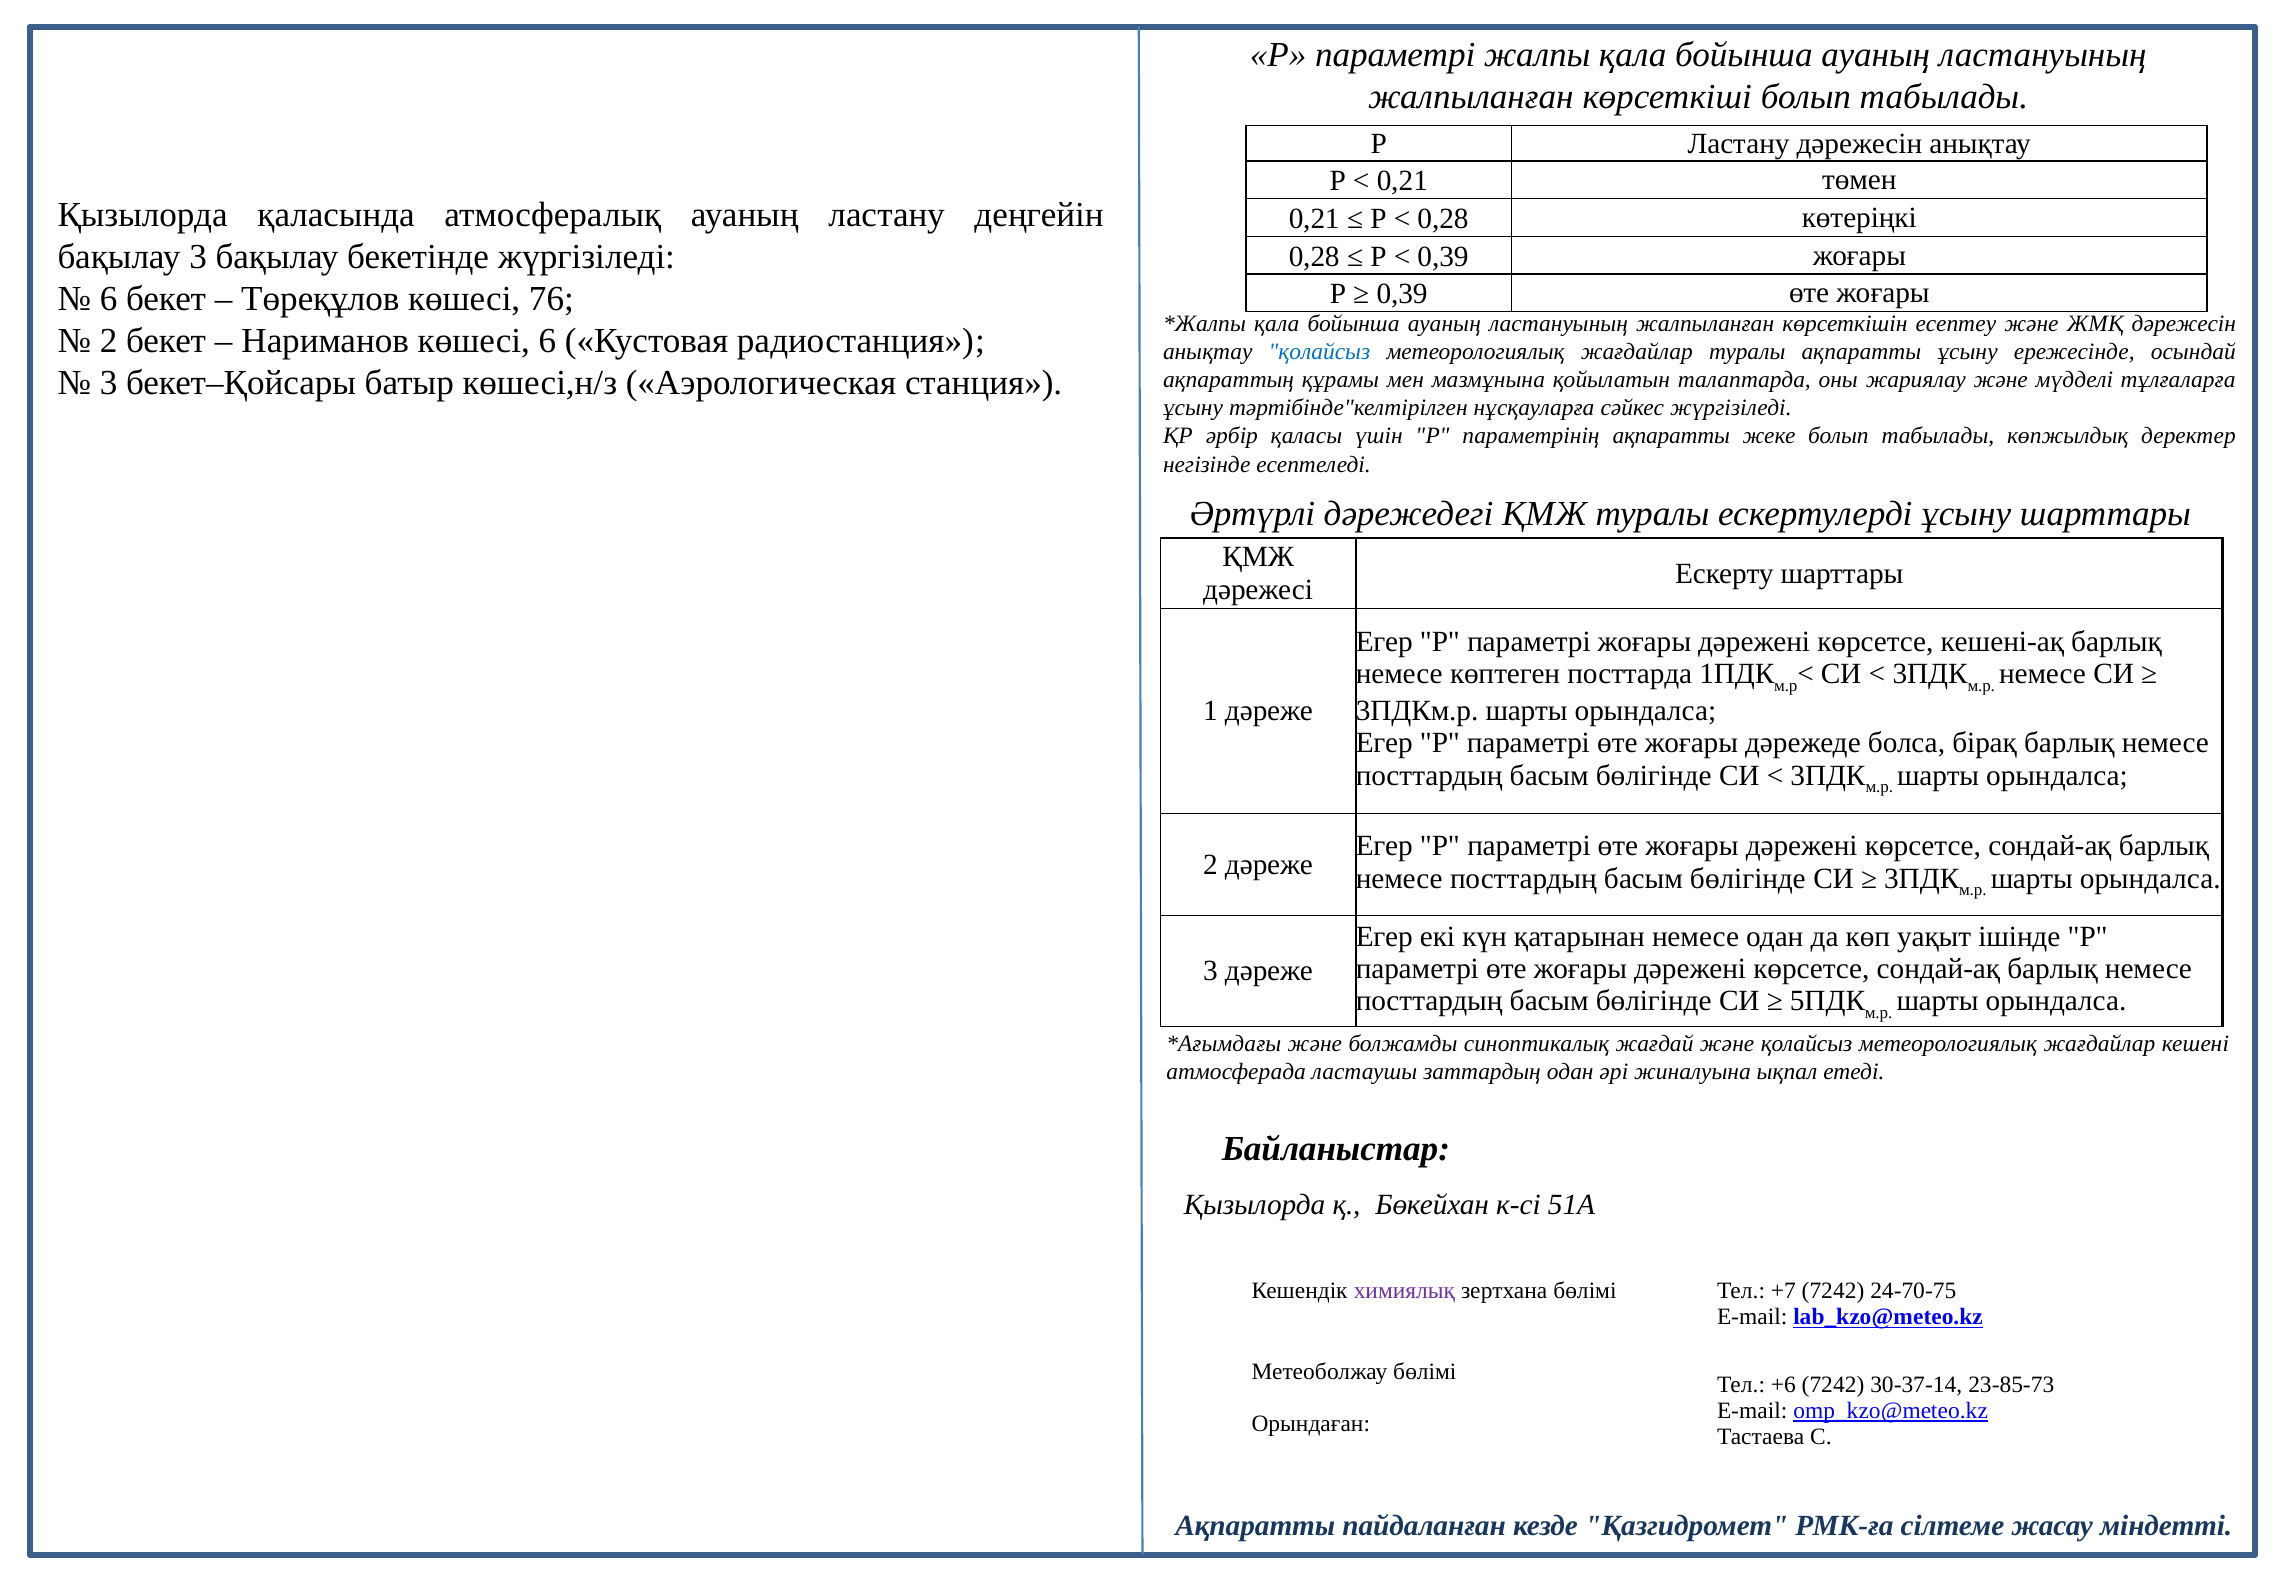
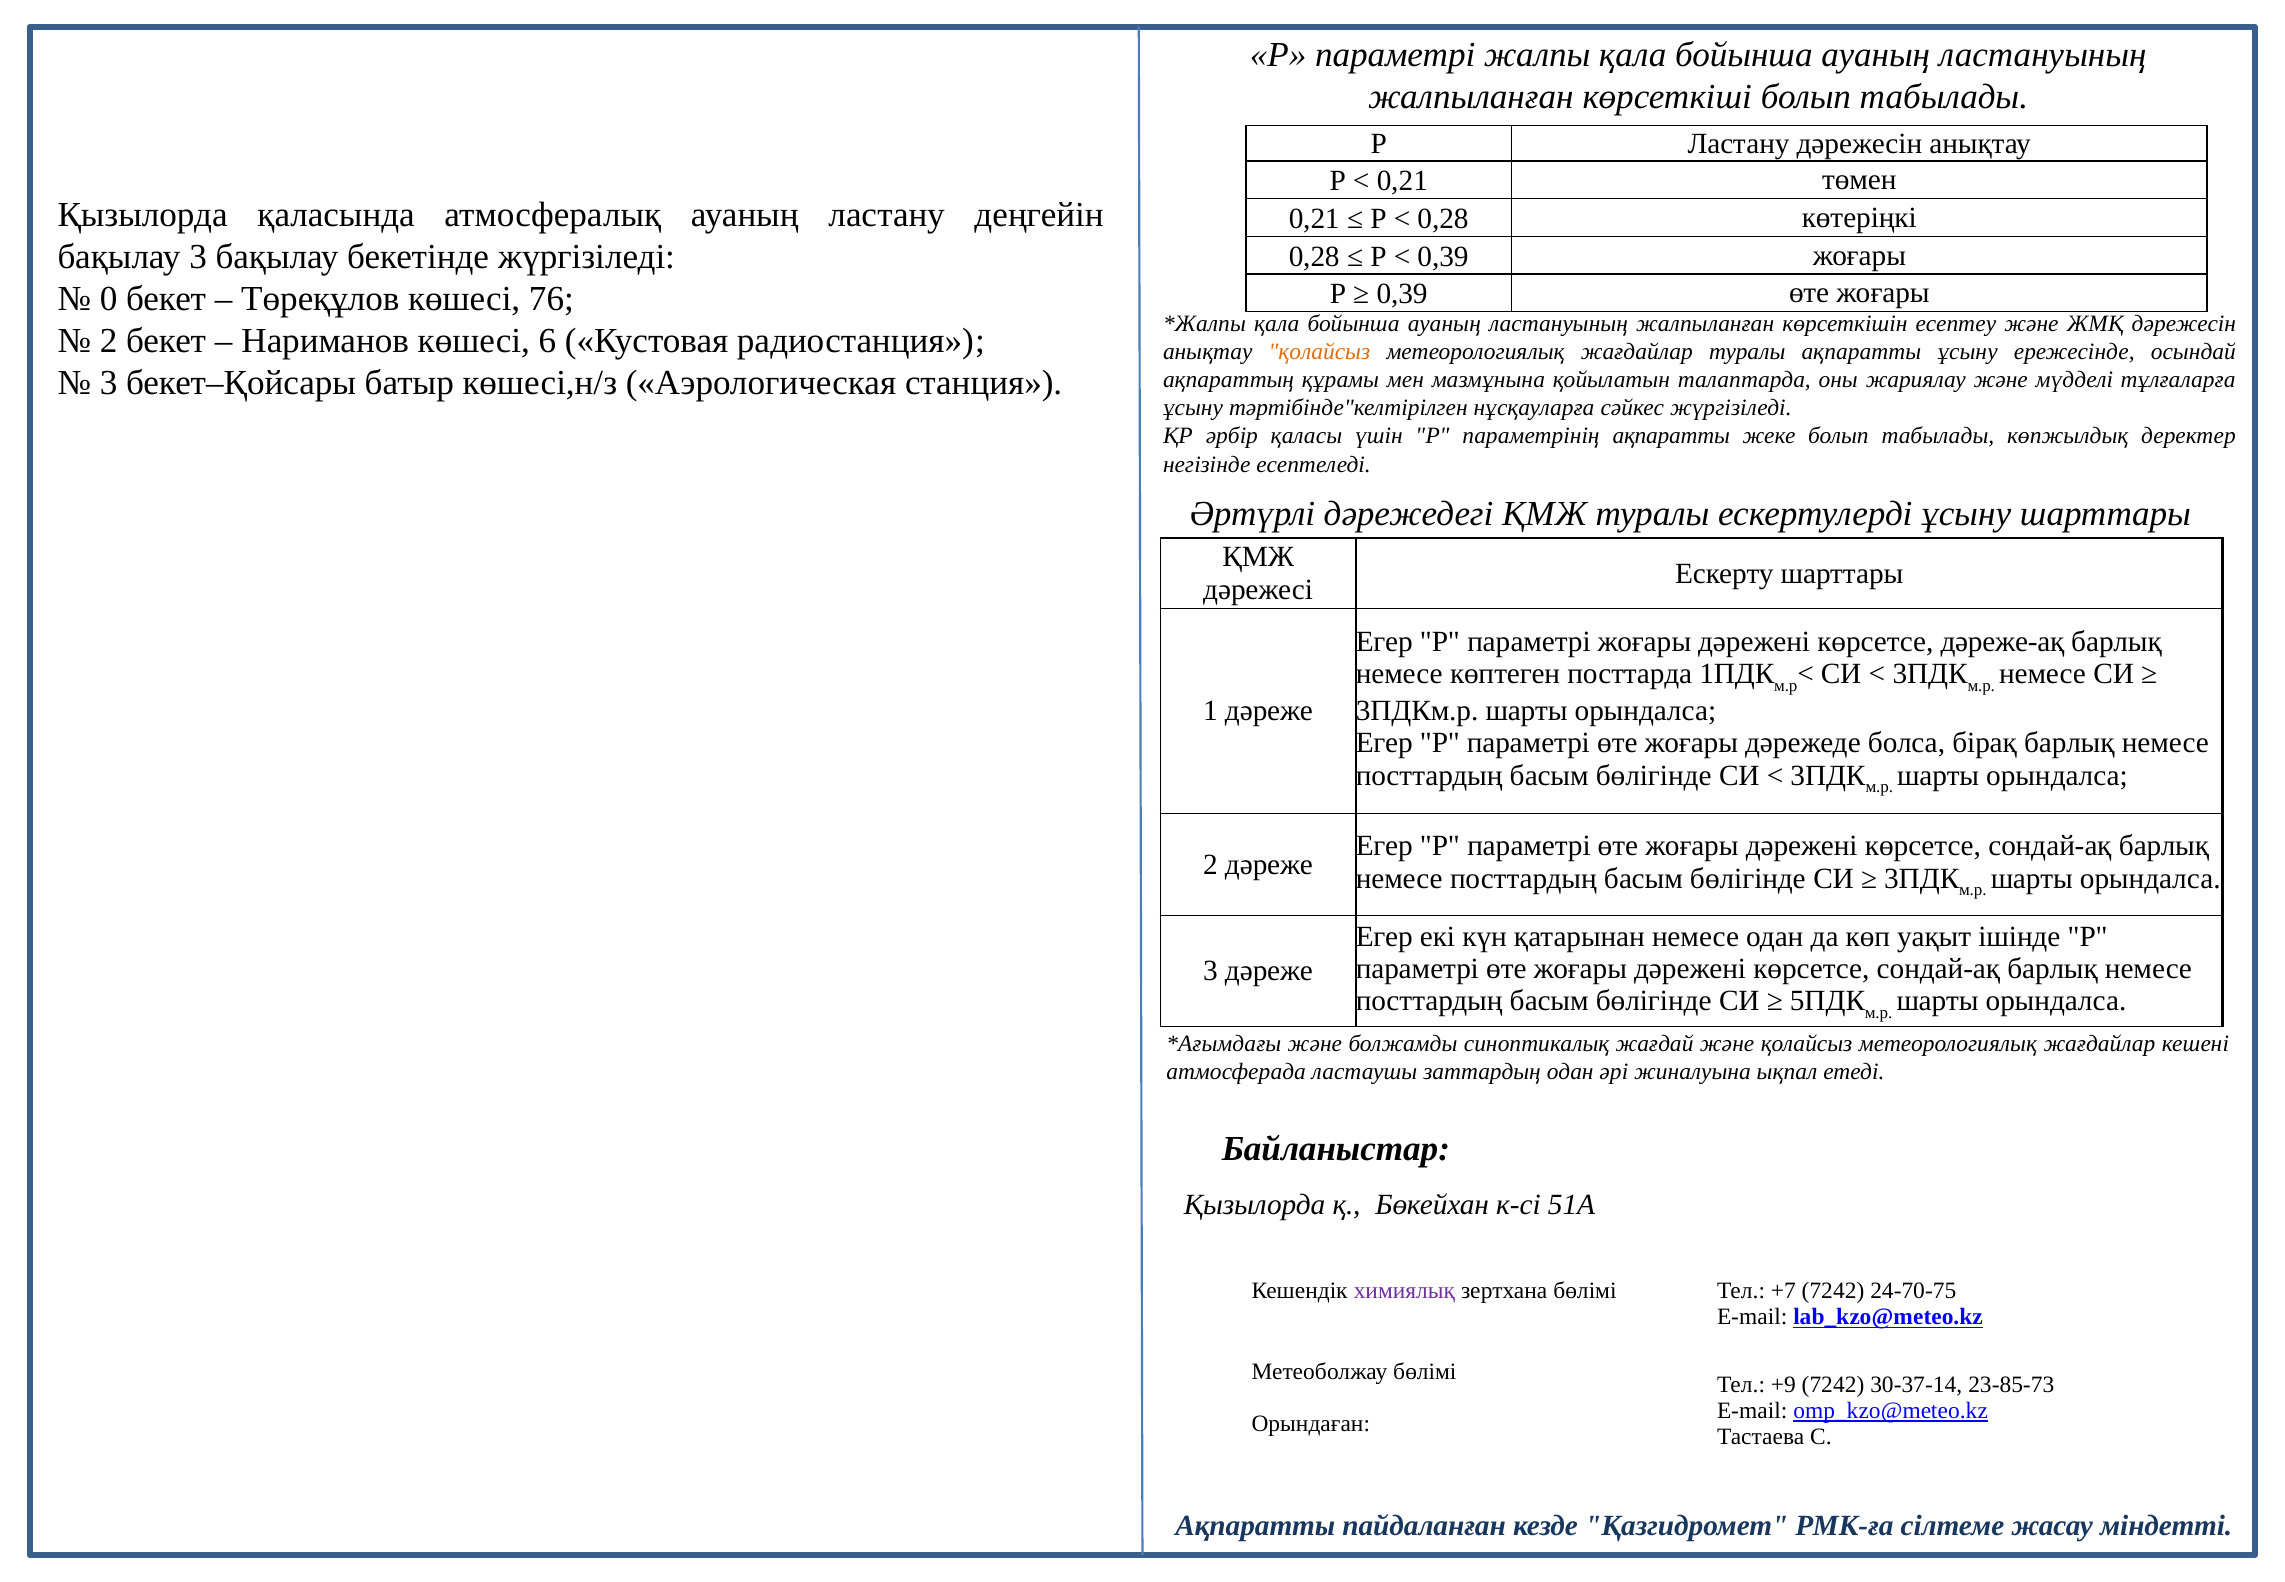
6 at (109, 299): 6 -> 0
қолайсыз at (1319, 352) colour: blue -> orange
кешені-ақ: кешені-ақ -> дәреже-ақ
+6: +6 -> +9
